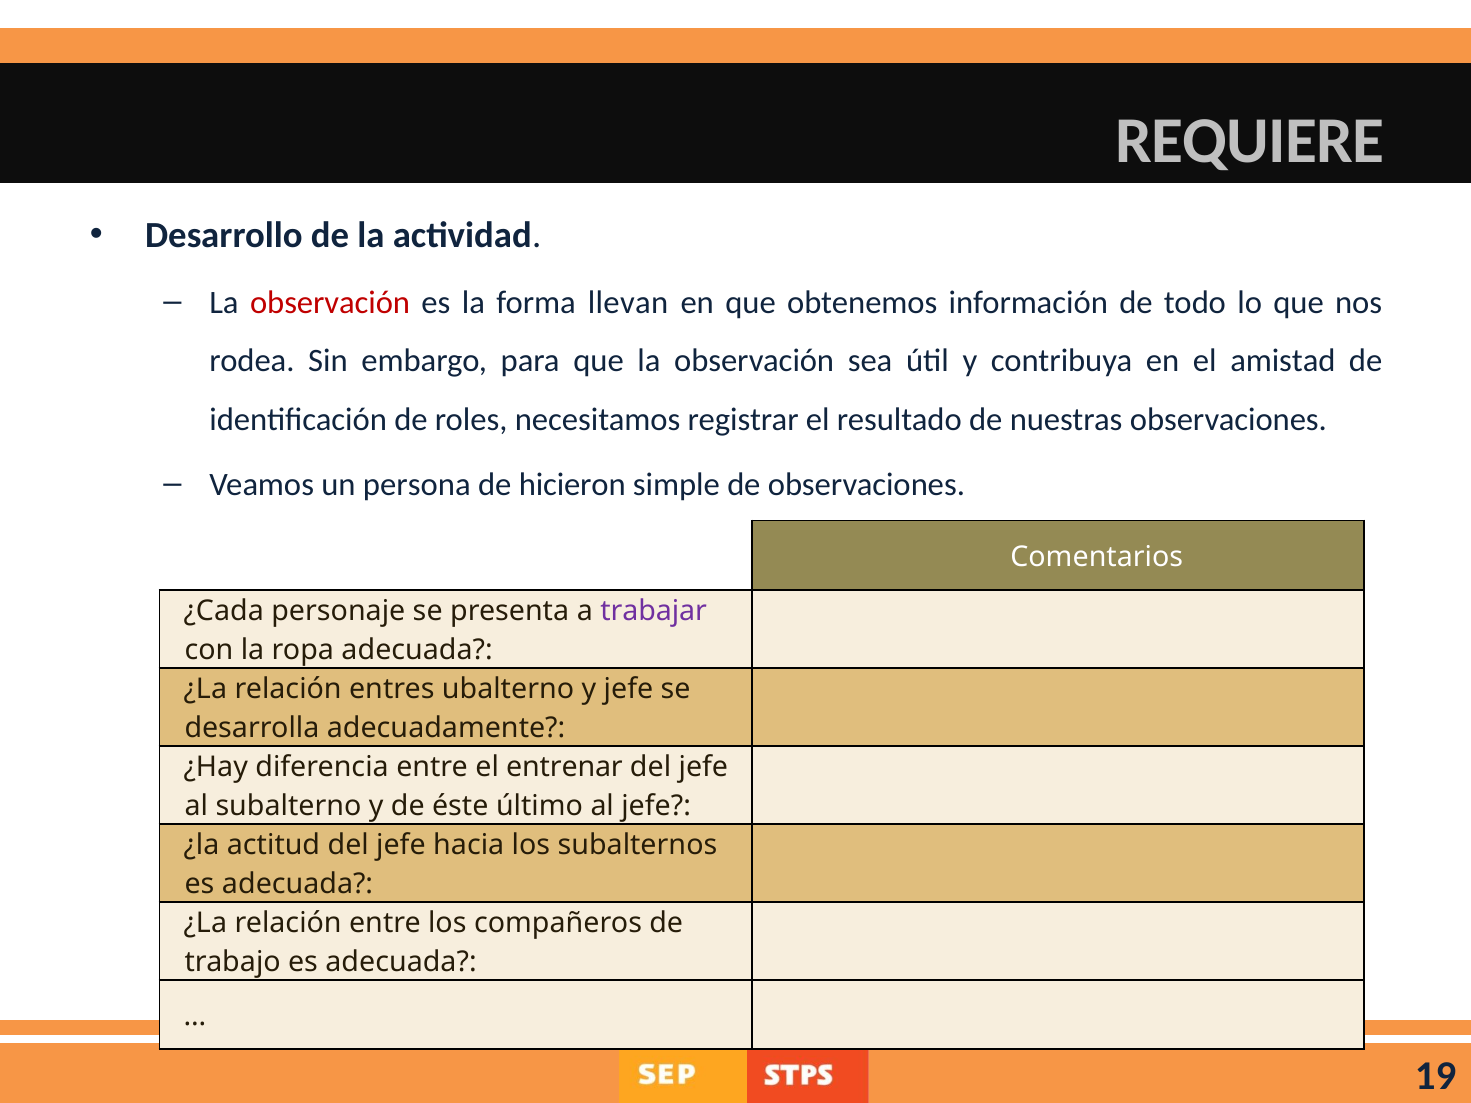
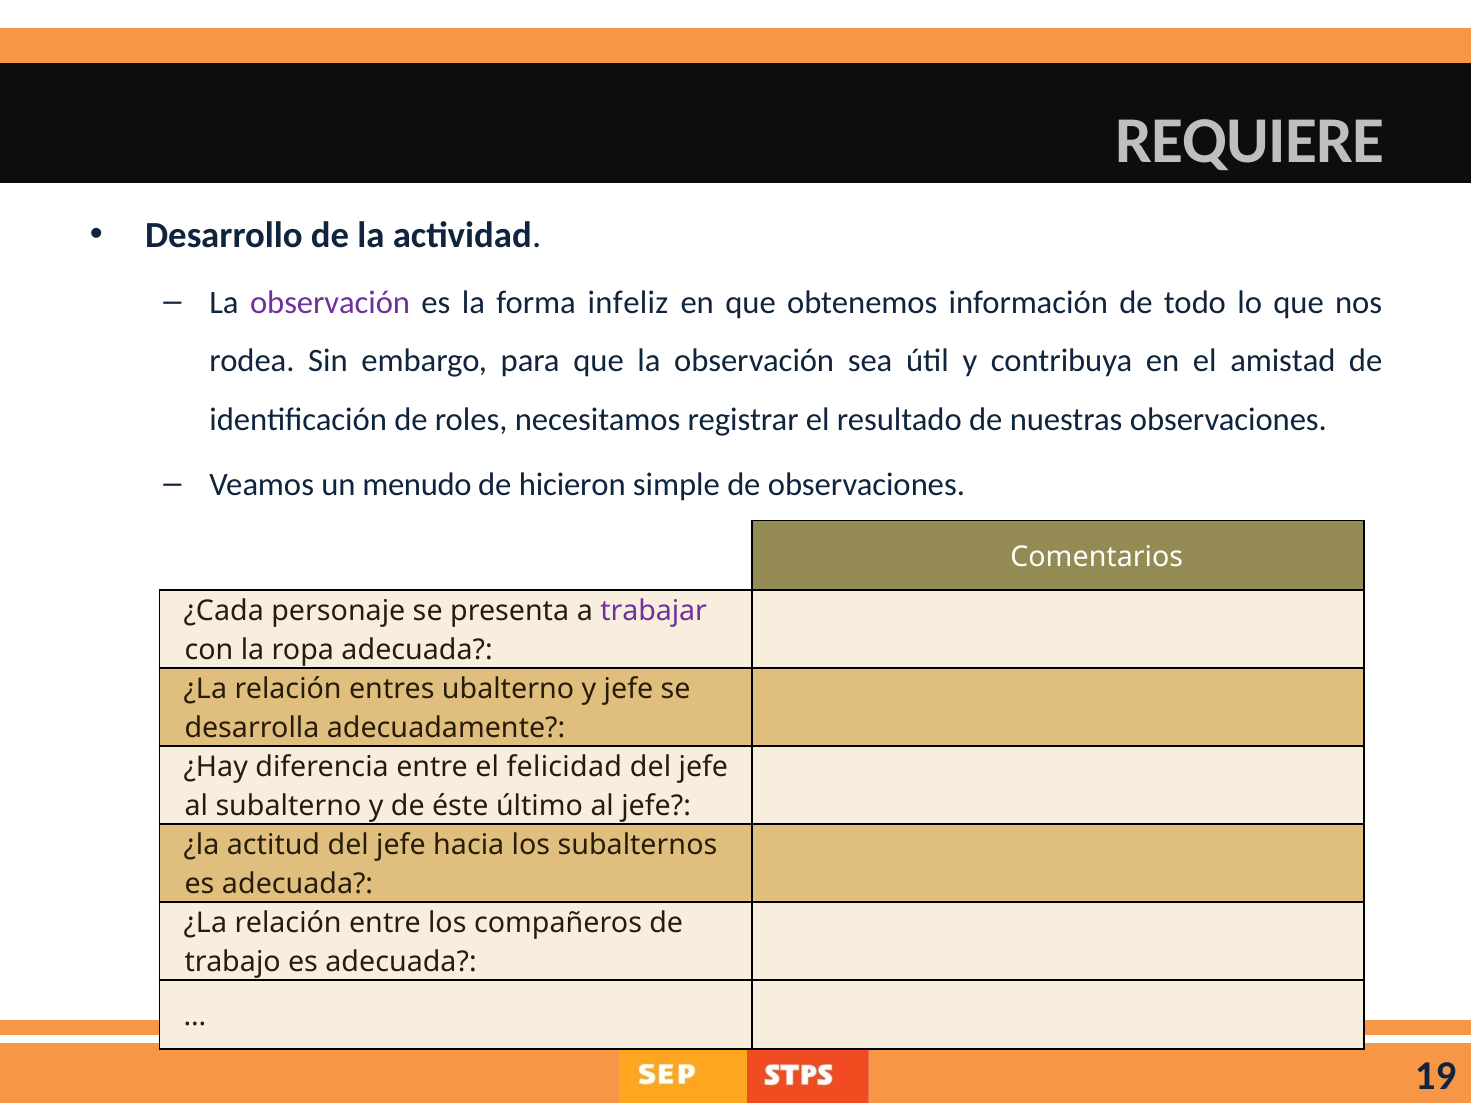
observación at (330, 302) colour: red -> purple
llevan: llevan -> infeliz
persona: persona -> menudo
entrenar: entrenar -> felicidad
